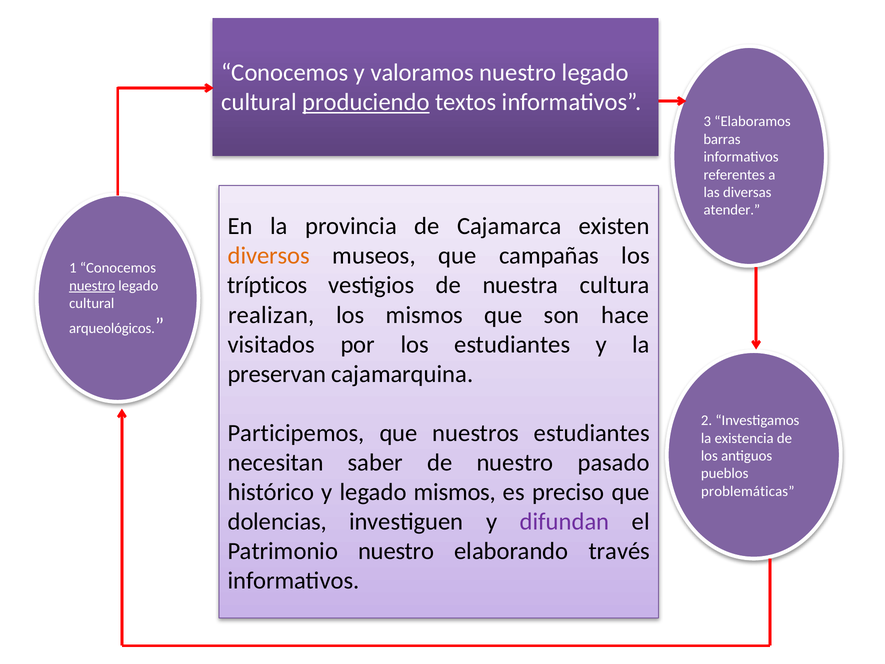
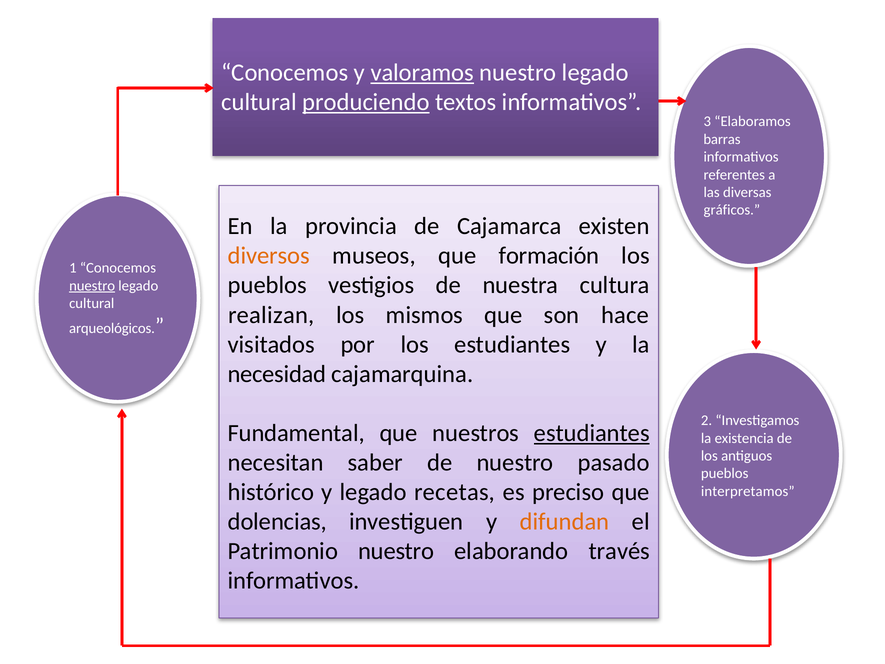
valoramos underline: none -> present
atender: atender -> gráficos
campañas: campañas -> formación
trípticos at (267, 285): trípticos -> pueblos
preservan: preservan -> necesidad
Participemos: Participemos -> Fundamental
estudiantes at (592, 433) underline: none -> present
legado mismos: mismos -> recetas
problemáticas: problemáticas -> interpretamos
difundan colour: purple -> orange
